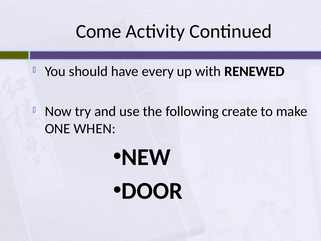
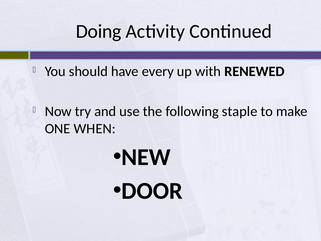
Come: Come -> Doing
create: create -> staple
